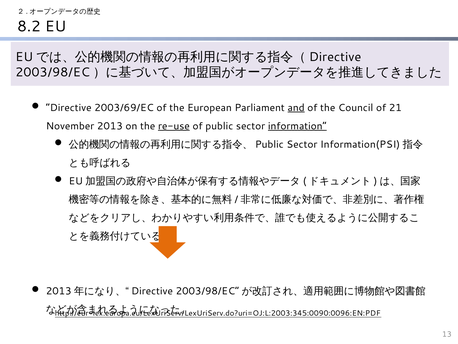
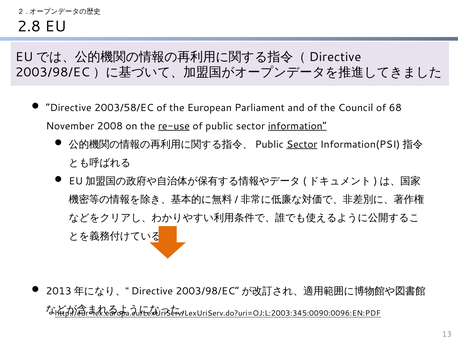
8.2: 8.2 -> 2.8
2003/69/EC: 2003/69/EC -> 2003/58/EC
and underline: present -> none
21: 21 -> 68
2013: 2013 -> 2008
Sector at (302, 144) underline: none -> present
